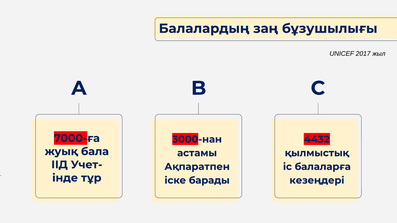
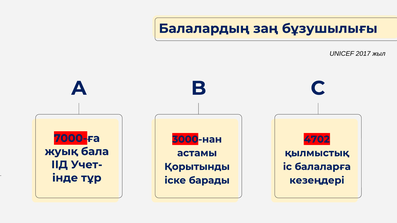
4432: 4432 -> 4702
Ақпаратпен: Ақпаратпен -> Қорытынды
